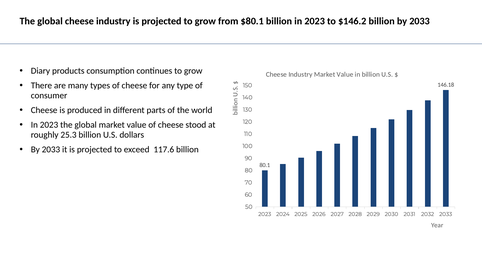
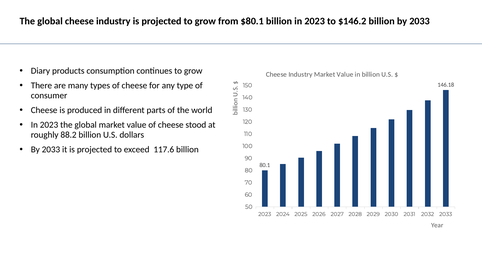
25.3: 25.3 -> 88.2
